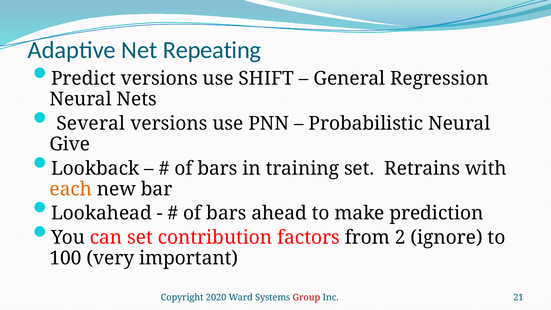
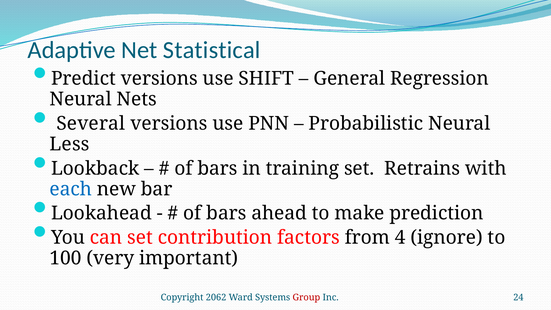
Repeating: Repeating -> Statistical
Give: Give -> Less
each colour: orange -> blue
2: 2 -> 4
2020: 2020 -> 2062
21: 21 -> 24
